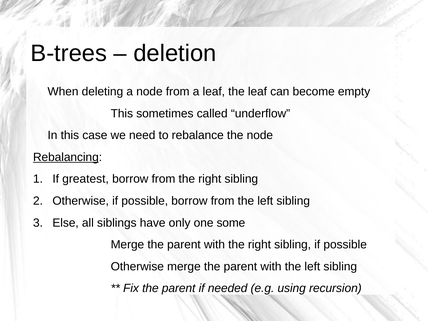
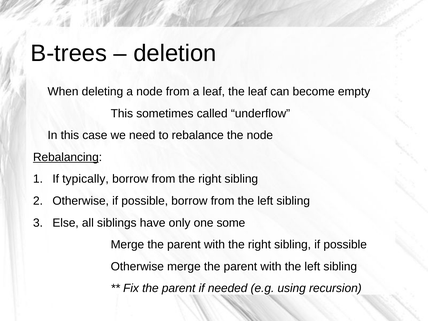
greatest: greatest -> typically
